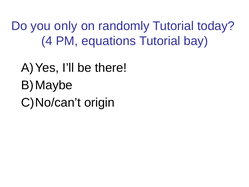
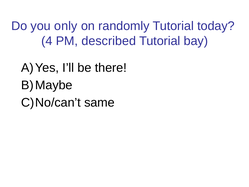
equations: equations -> described
origin: origin -> same
